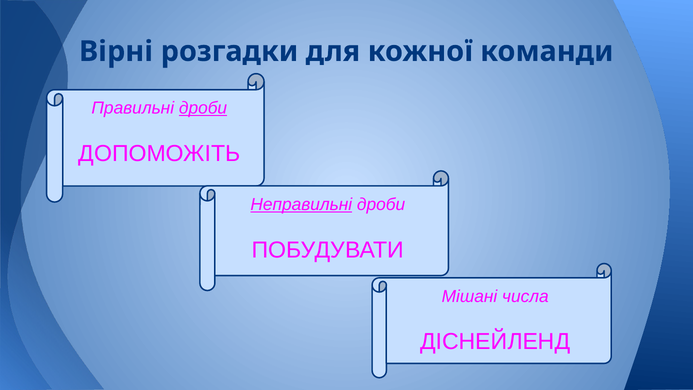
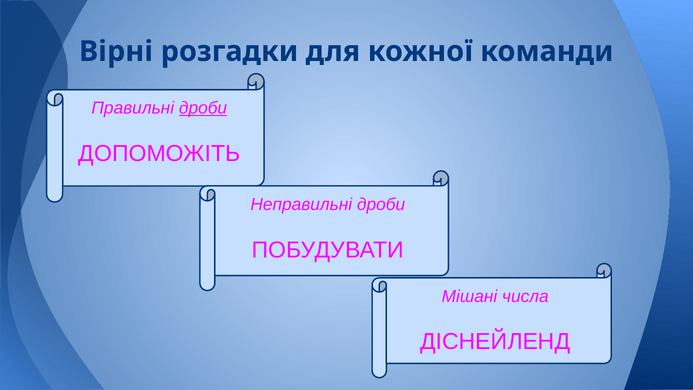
Неправильні underline: present -> none
